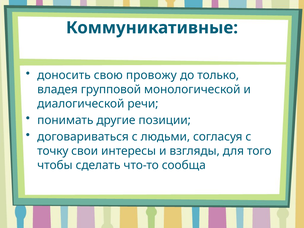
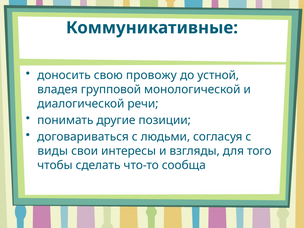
только: только -> устной
точку: точку -> виды
